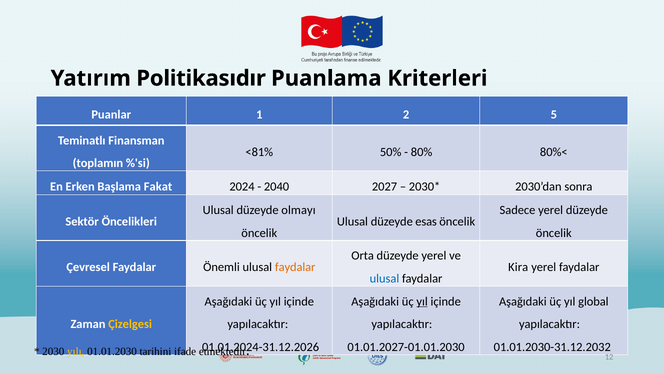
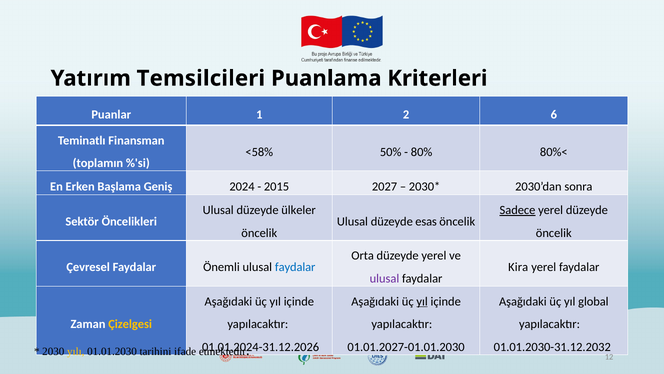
Politikasıdır: Politikasıdır -> Temsilcileri
5: 5 -> 6
<81%: <81% -> <58%
Fakat: Fakat -> Geniş
2040: 2040 -> 2015
olmayı: olmayı -> ülkeler
Sadece underline: none -> present
faydalar at (295, 267) colour: orange -> blue
ulusal at (384, 278) colour: blue -> purple
